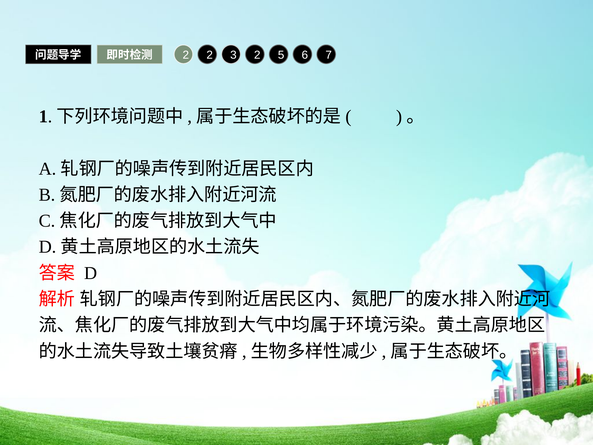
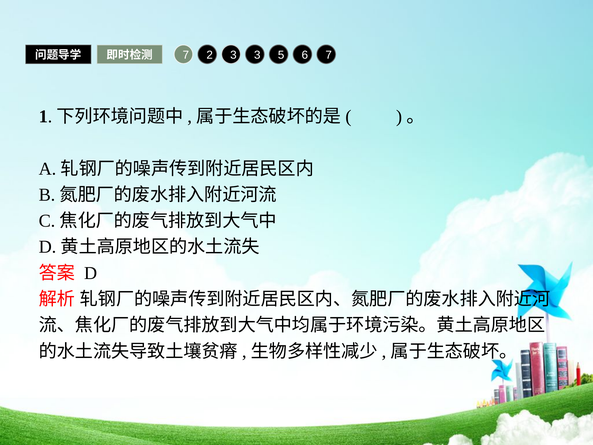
2 at (186, 55): 2 -> 7
3 2: 2 -> 3
